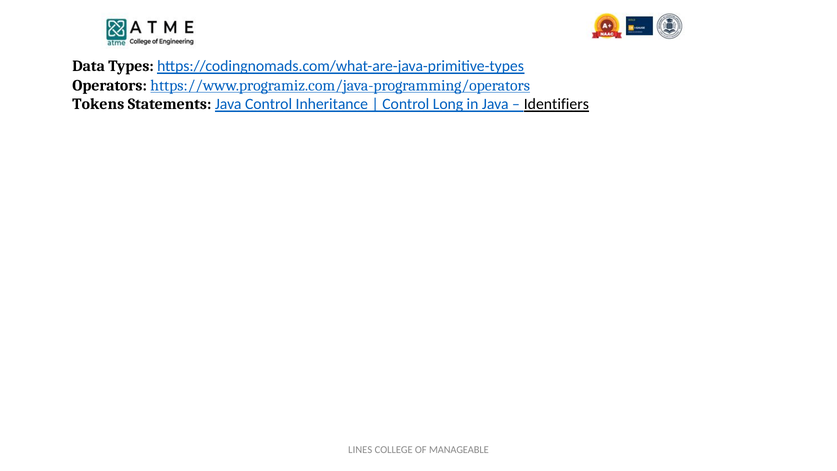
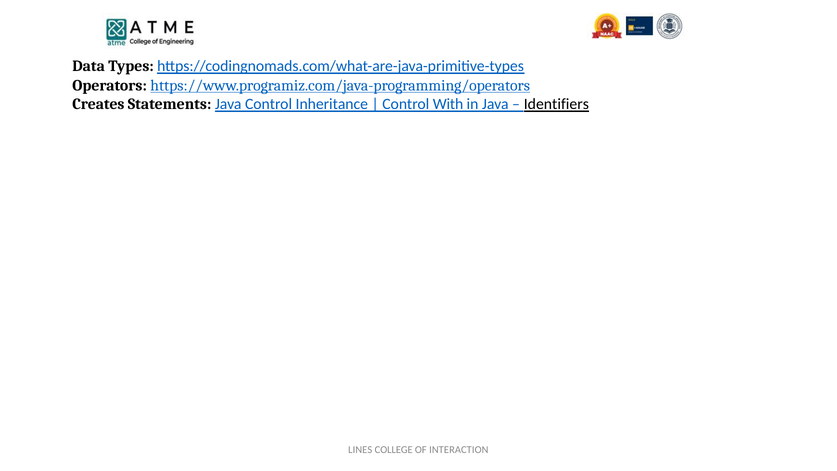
Tokens: Tokens -> Creates
Long: Long -> With
MANAGEABLE: MANAGEABLE -> INTERACTION
